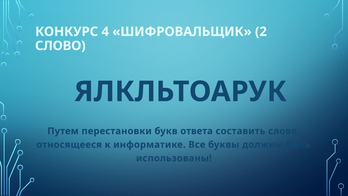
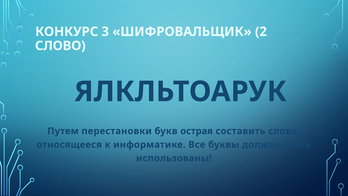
4: 4 -> 3
ответа: ответа -> острая
